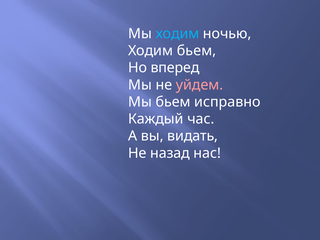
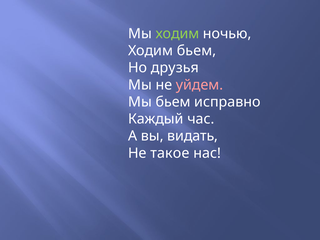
ходим at (177, 34) colour: light blue -> light green
вперед: вперед -> друзья
назад: назад -> такое
